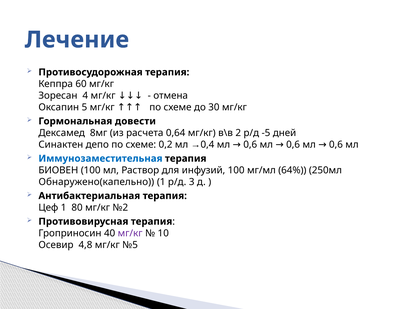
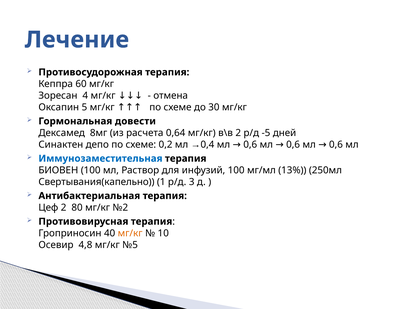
64%: 64% -> 13%
Обнаружено(капельно: Обнаружено(капельно -> Свертывания(капельно
Цеф 1: 1 -> 2
мг/кг at (130, 234) colour: purple -> orange
